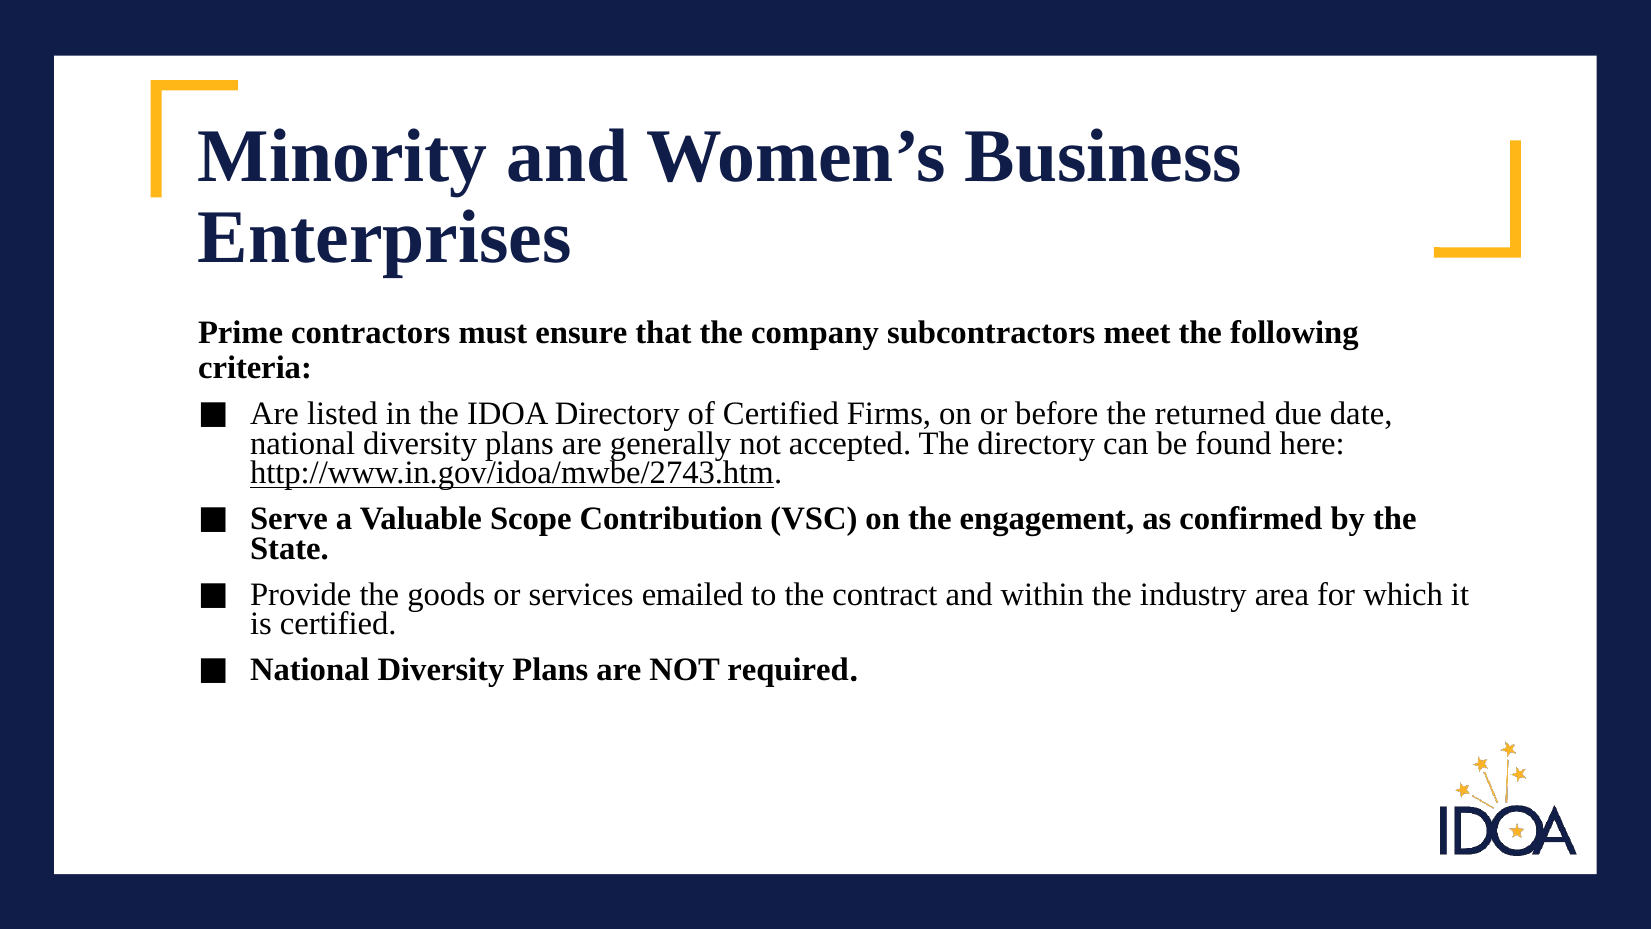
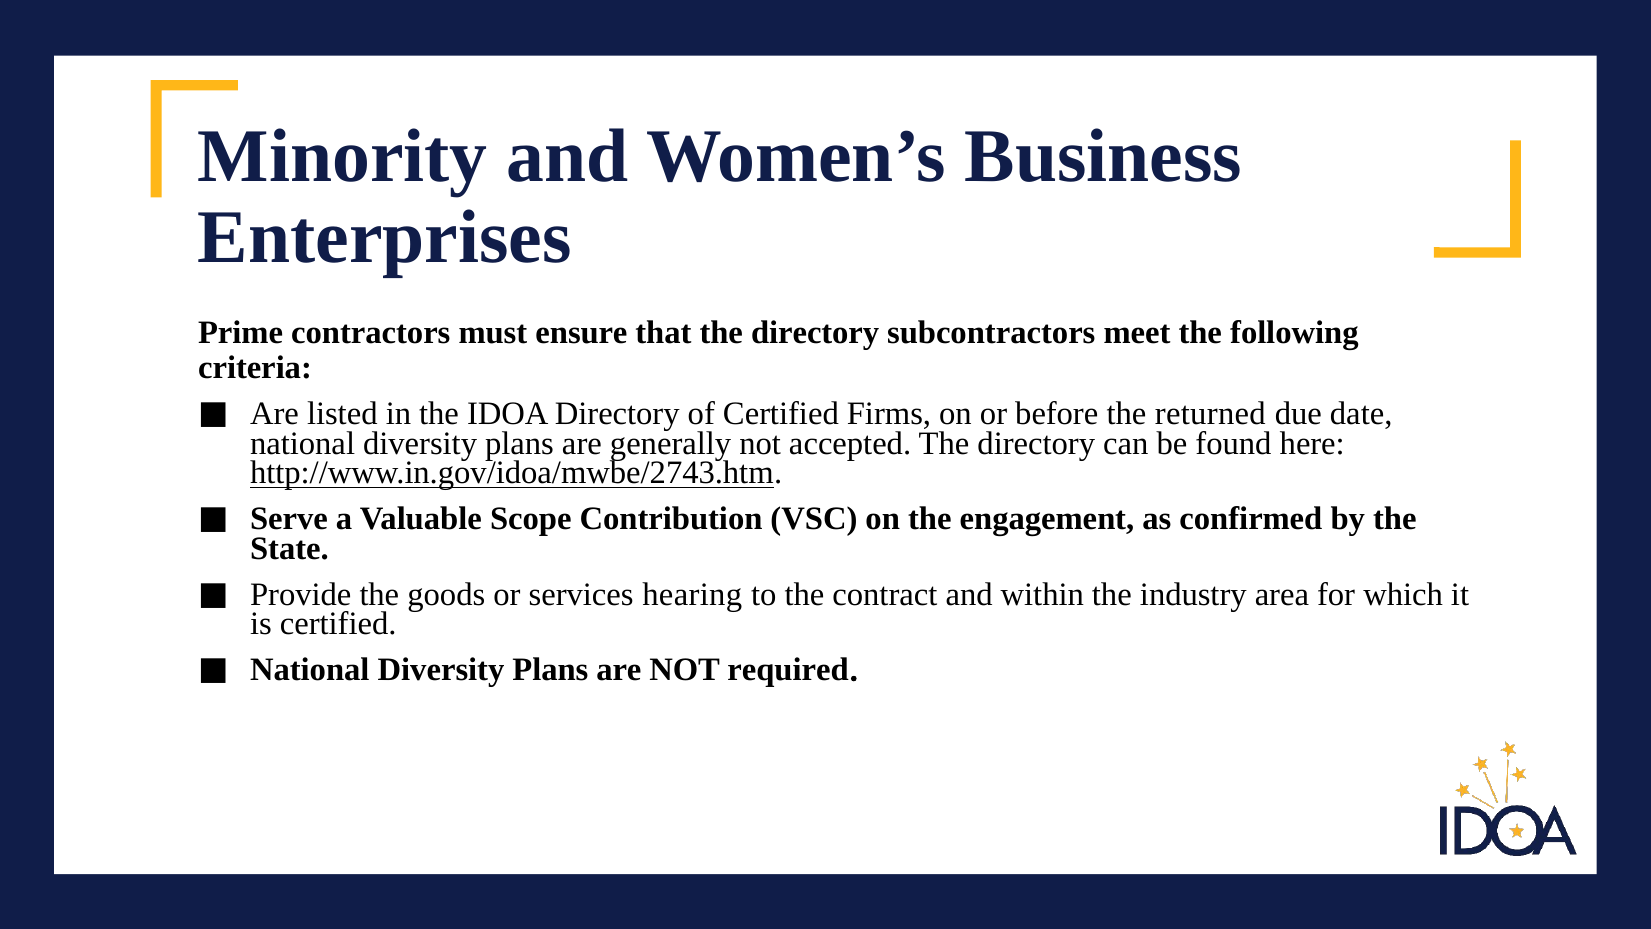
that the company: company -> directory
emailed: emailed -> hearing
